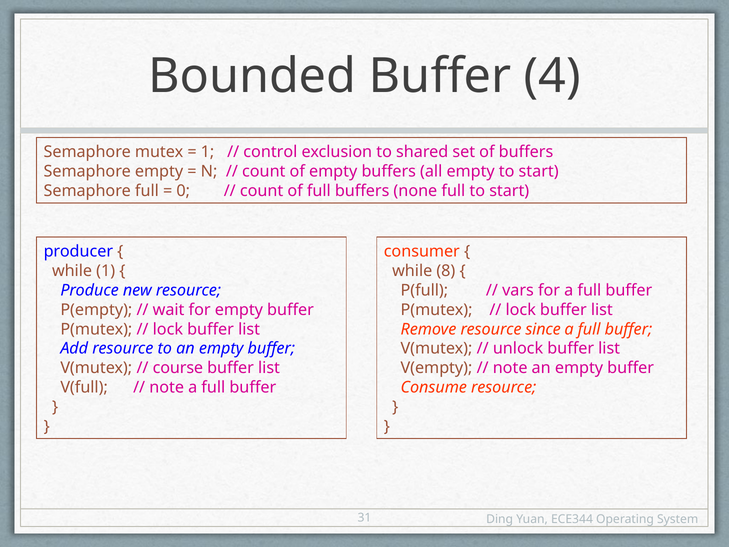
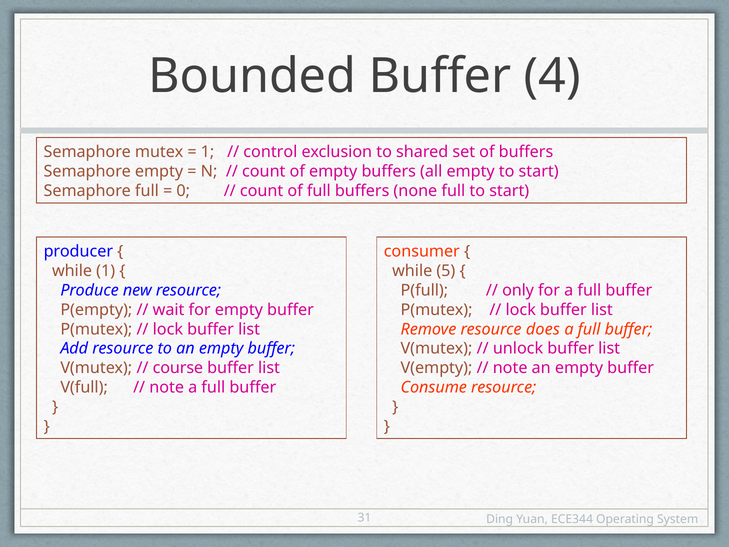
8: 8 -> 5
vars: vars -> only
since: since -> does
